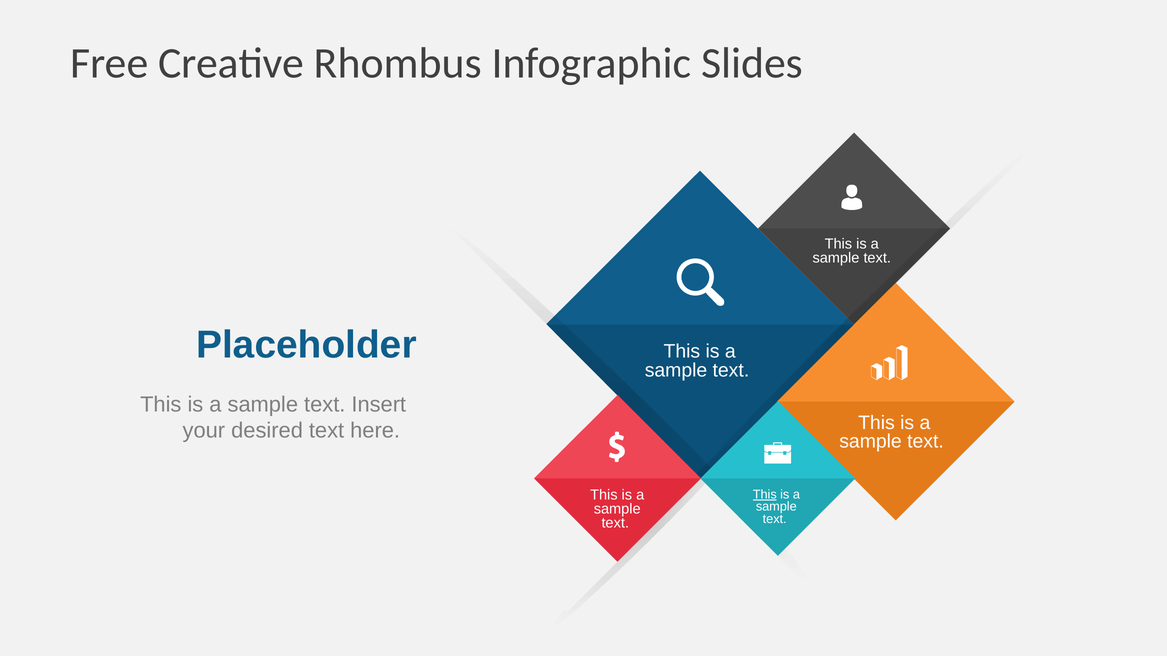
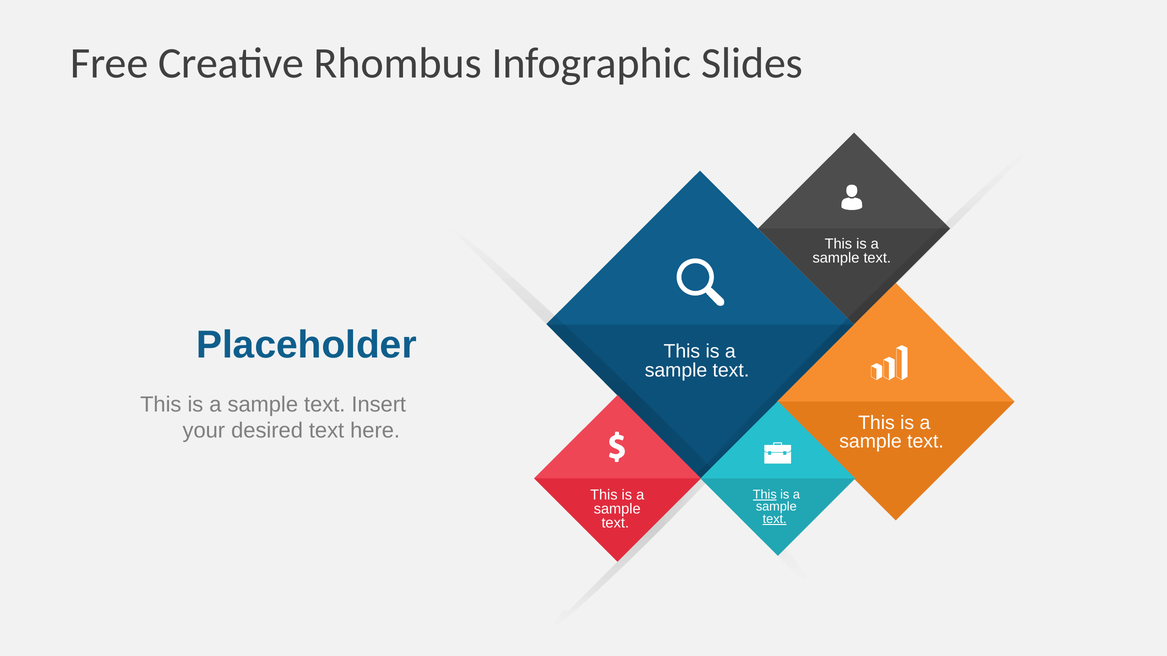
text at (775, 519) underline: none -> present
